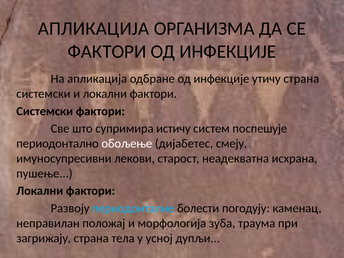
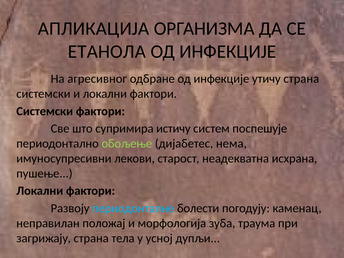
ФАКТОРИ at (107, 51): ФАКТОРИ -> ЕТАНОЛА
На апликација: апликација -> агресивног
обољење colour: white -> light green
смеју: смеју -> нема
